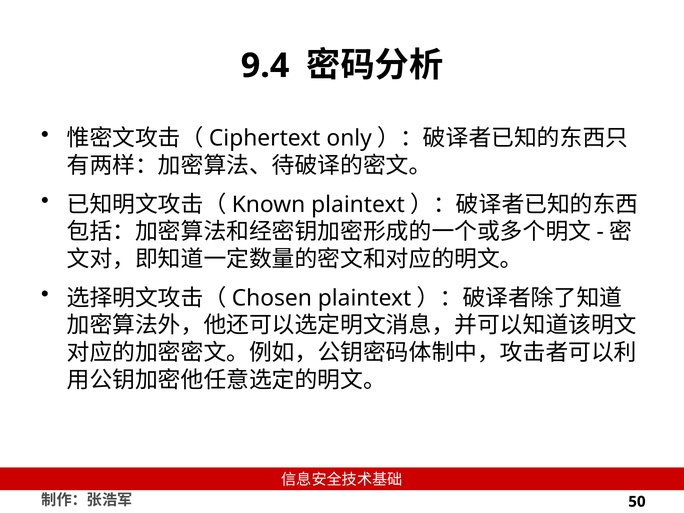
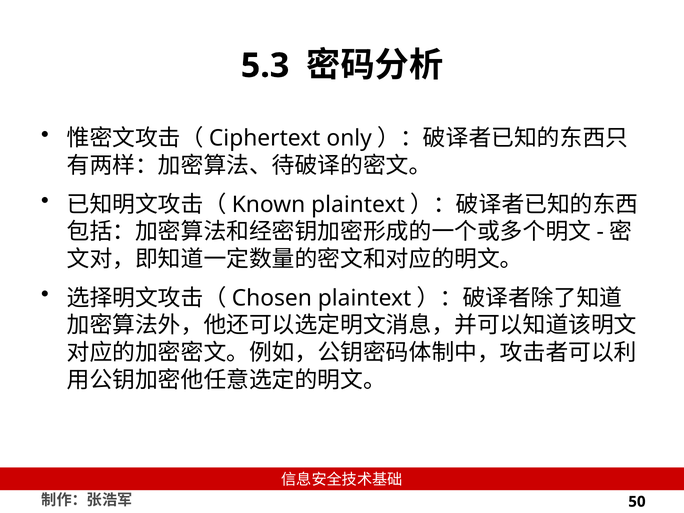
9.4: 9.4 -> 5.3
